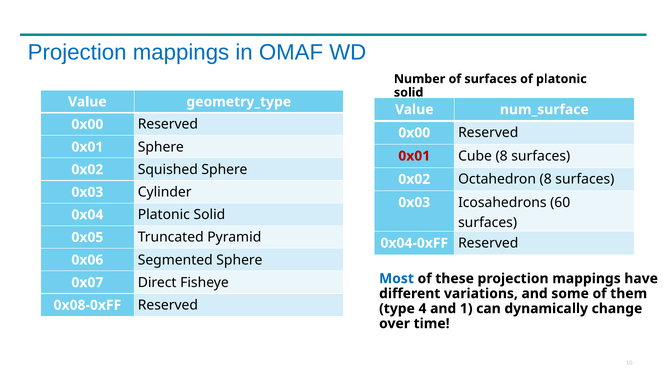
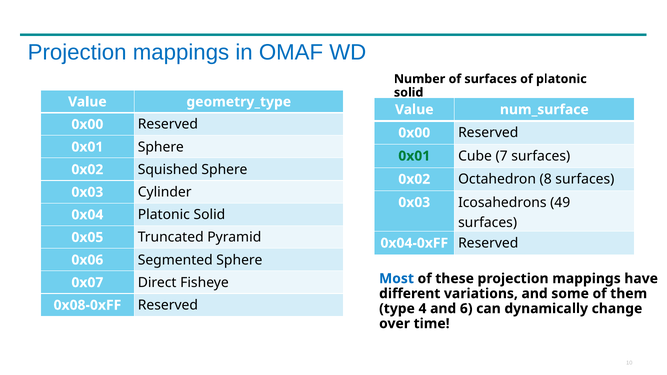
0x01 at (414, 156) colour: red -> green
Cube 8: 8 -> 7
60: 60 -> 49
1: 1 -> 6
